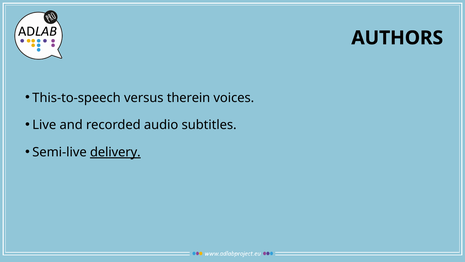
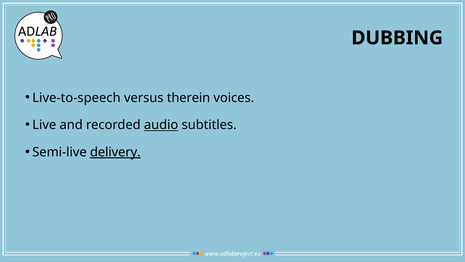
AUTHORS: AUTHORS -> DUBBING
This-to-speech: This-to-speech -> Live-to-speech
audio underline: none -> present
